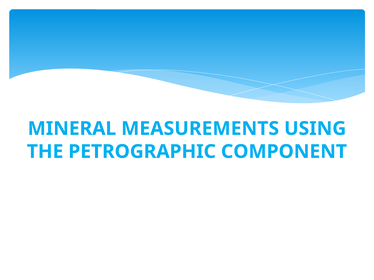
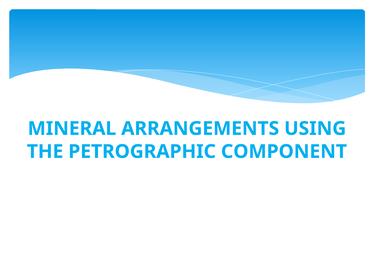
MEASUREMENTS: MEASUREMENTS -> ARRANGEMENTS
